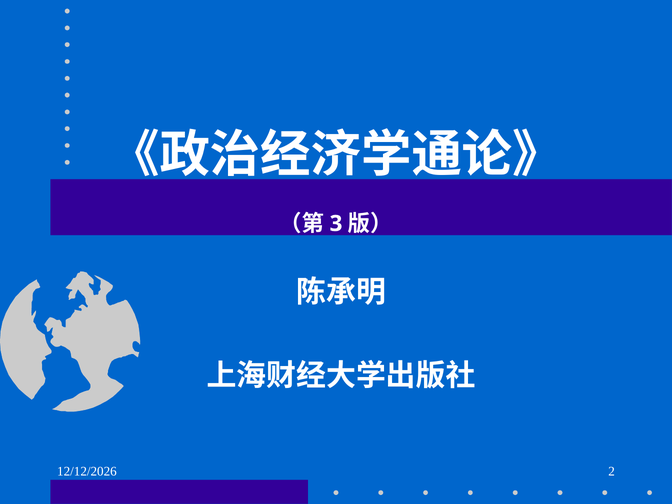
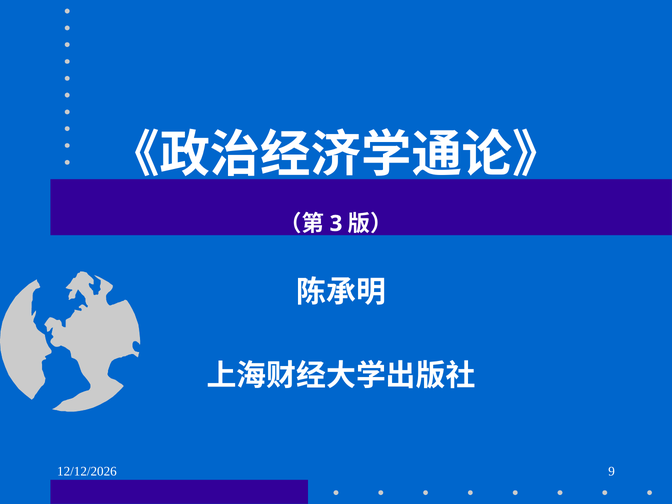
2: 2 -> 9
